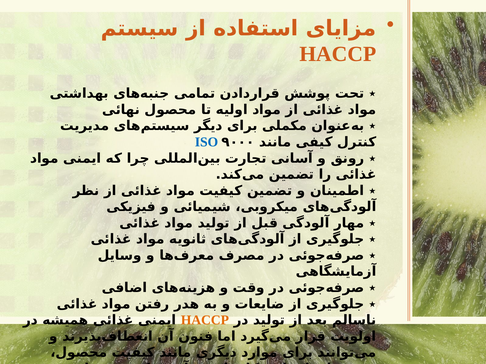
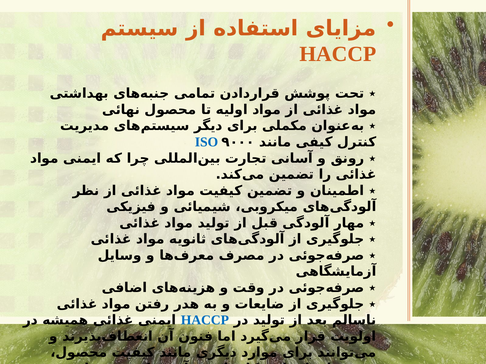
HACCP at (205, 321) colour: orange -> blue
